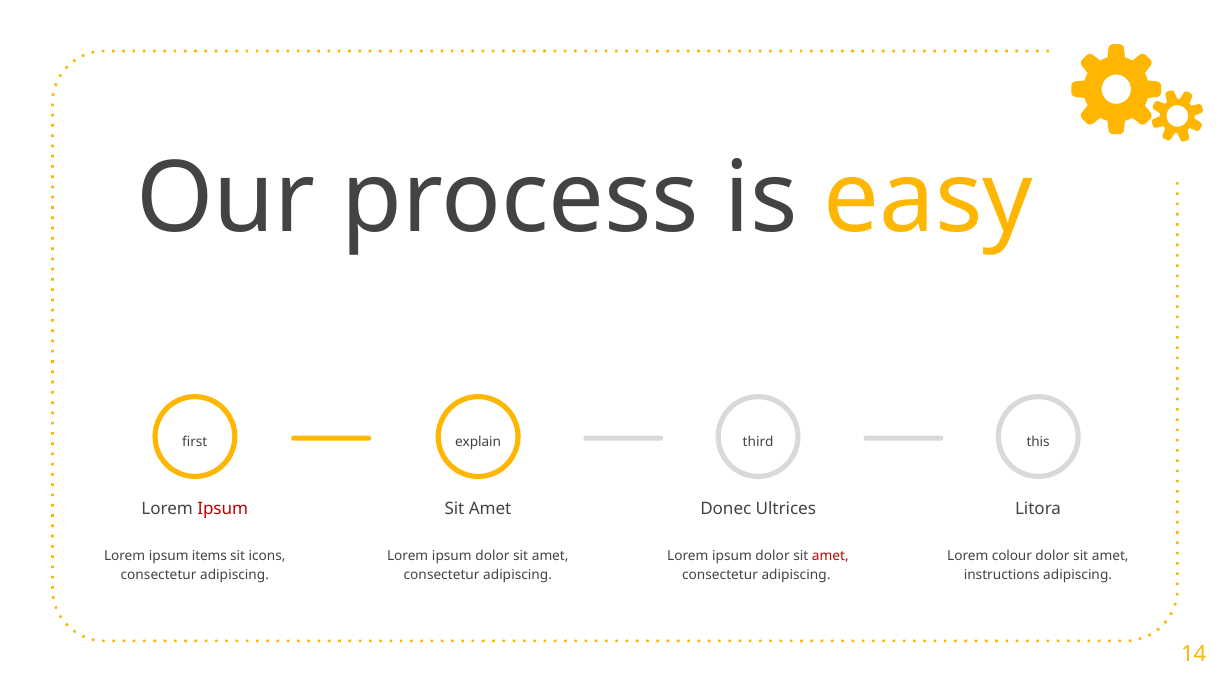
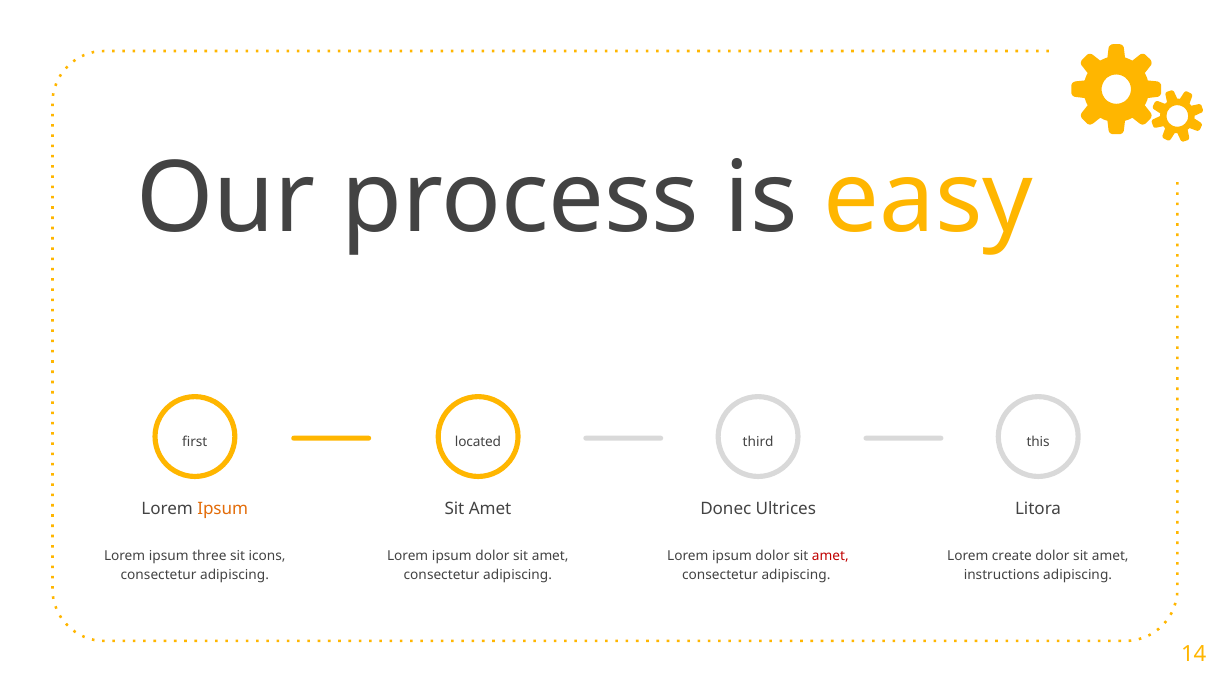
explain: explain -> located
Ipsum at (223, 509) colour: red -> orange
items: items -> three
colour: colour -> create
